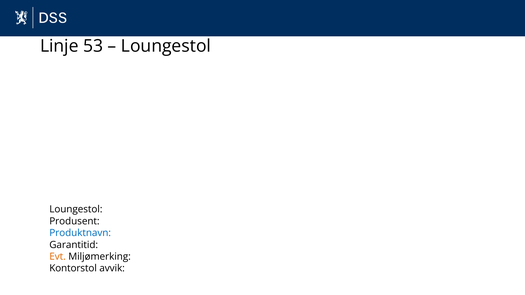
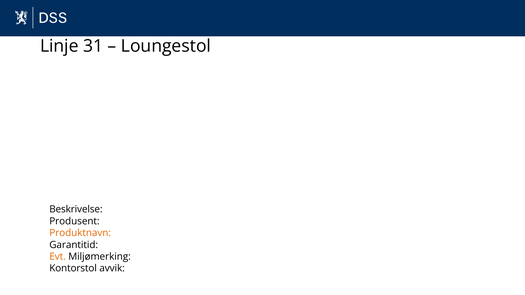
53: 53 -> 31
Loungestol at (76, 210): Loungestol -> Beskrivelse
Produktnavn colour: blue -> orange
